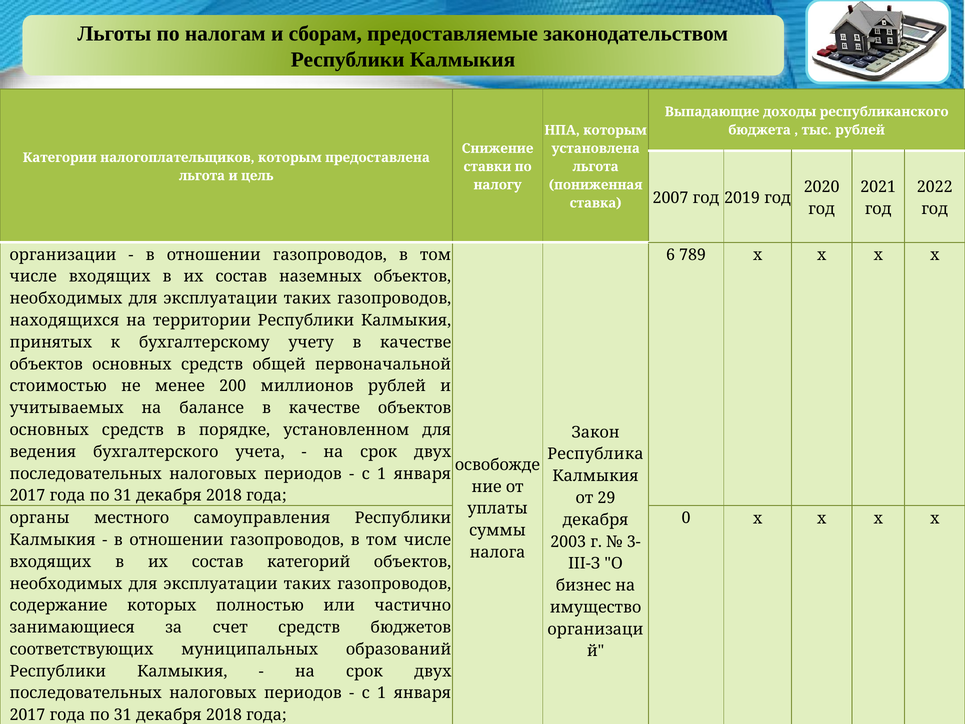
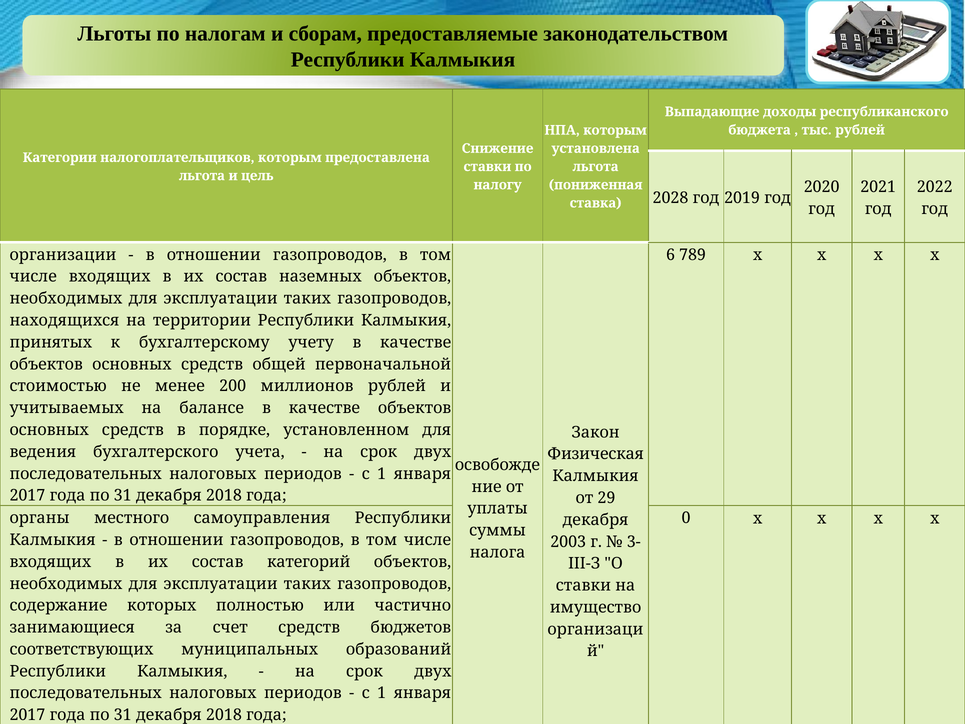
2007: 2007 -> 2028
Республика: Республика -> Физическая
бизнес at (583, 585): бизнес -> ставки
